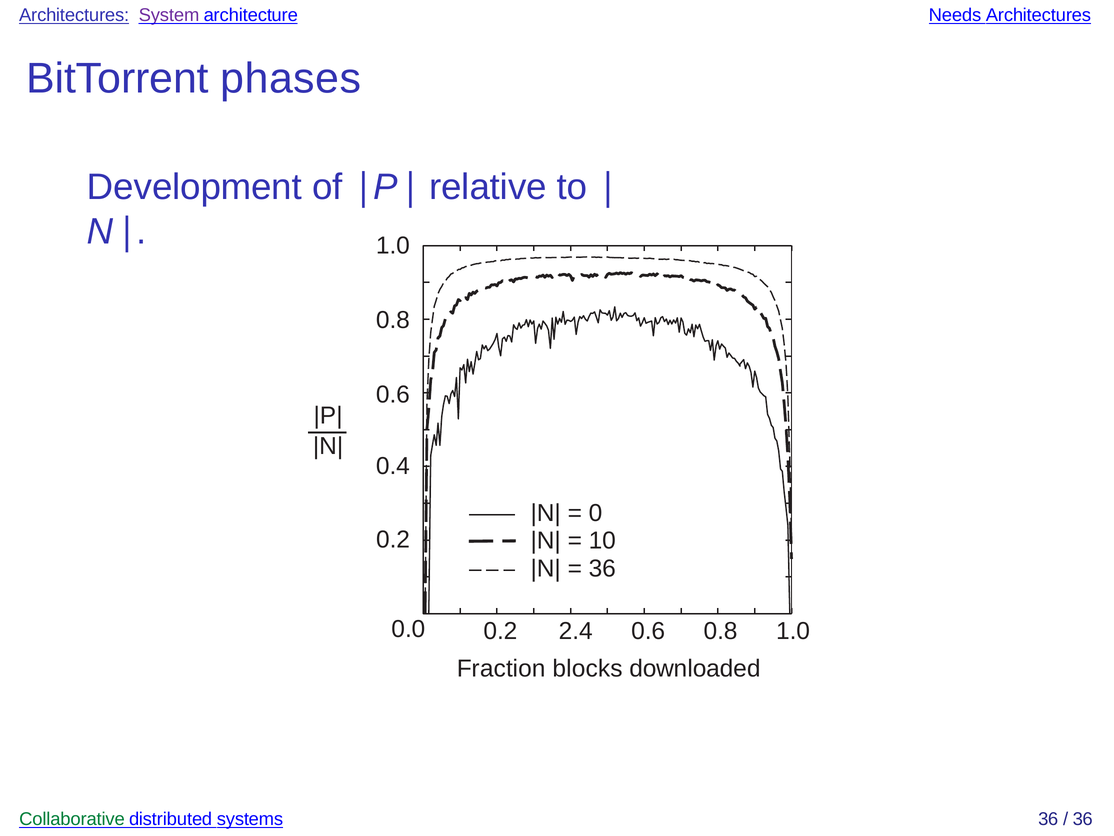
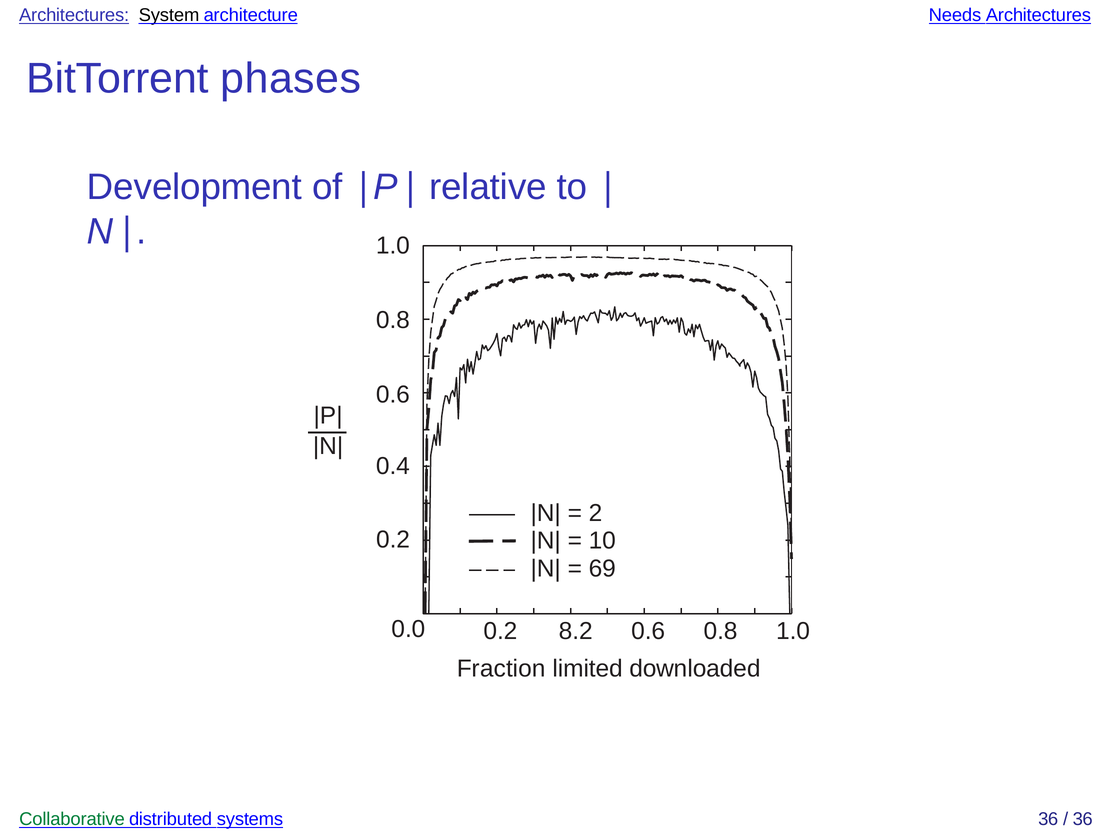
System colour: purple -> black
0: 0 -> 2
36 at (602, 569): 36 -> 69
2.4: 2.4 -> 8.2
blocks: blocks -> limited
